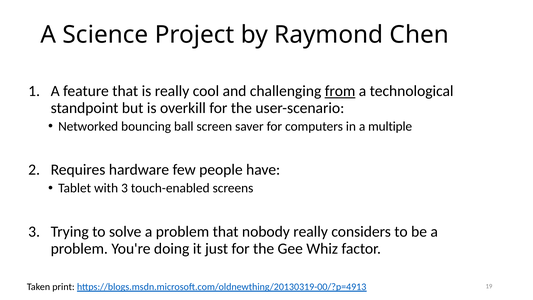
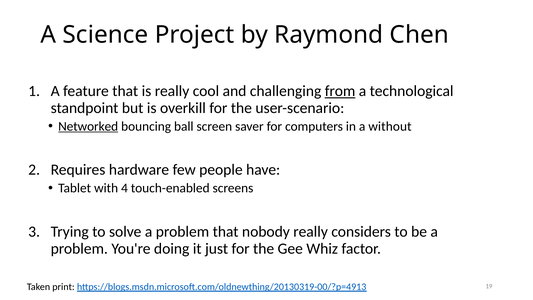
Networked underline: none -> present
multiple: multiple -> without
with 3: 3 -> 4
